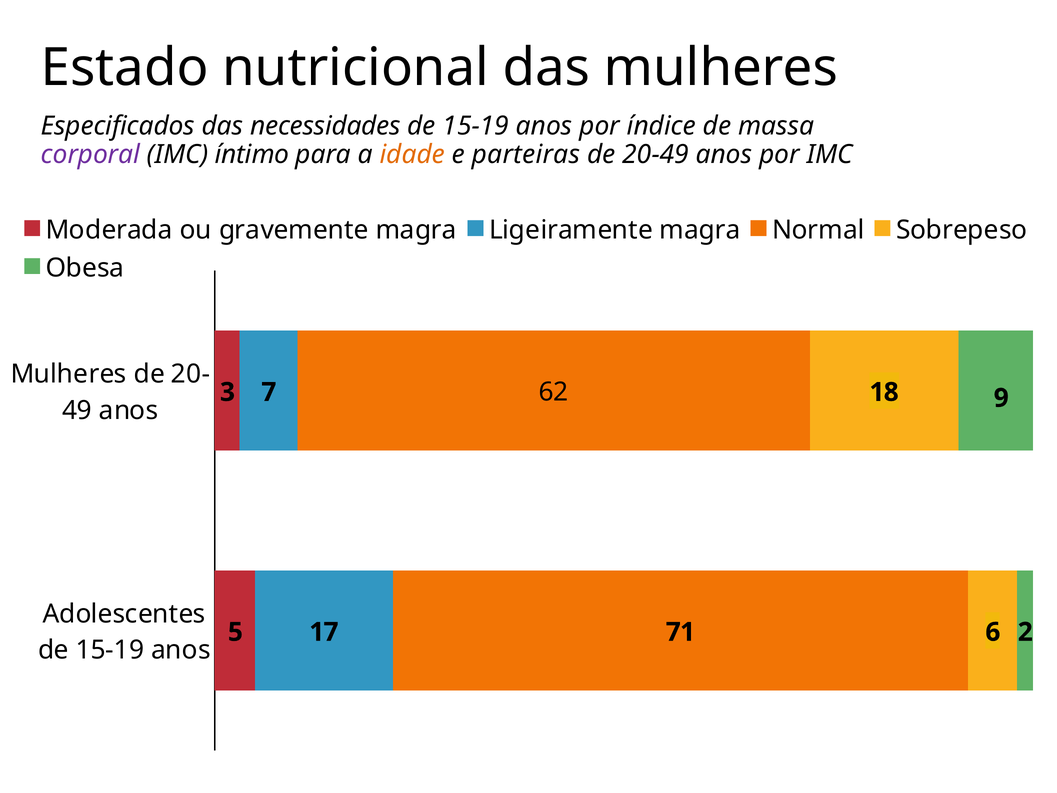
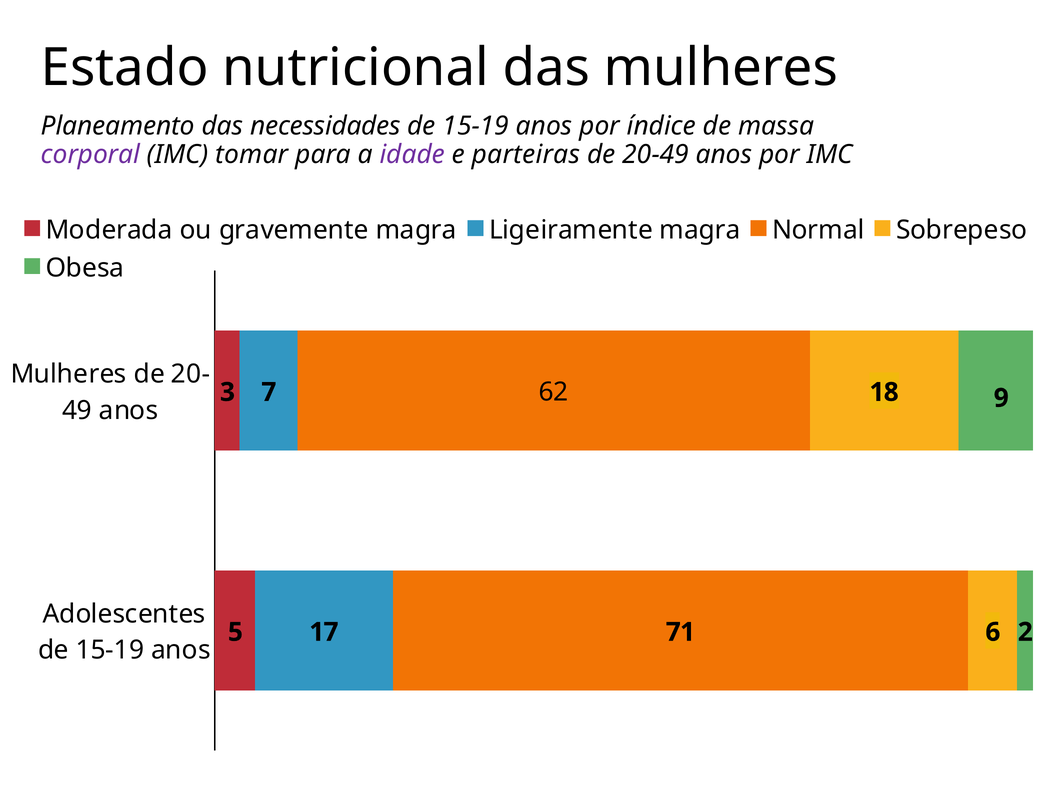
Especificados: Especificados -> Planeamento
íntimo: íntimo -> tomar
idade colour: orange -> purple
